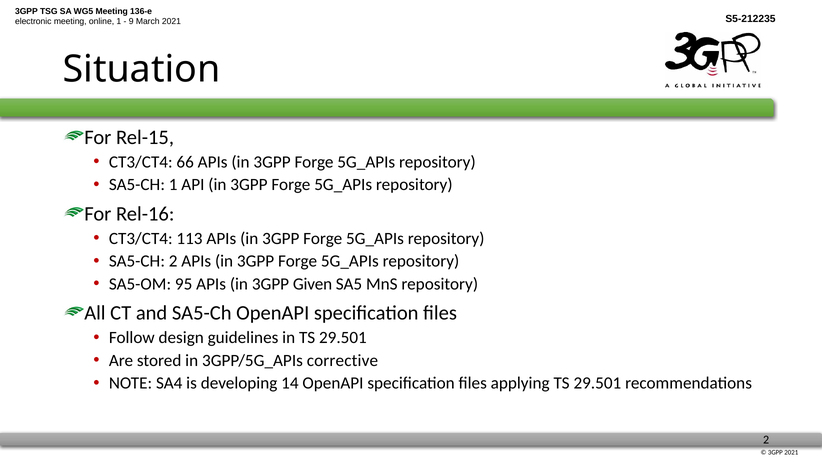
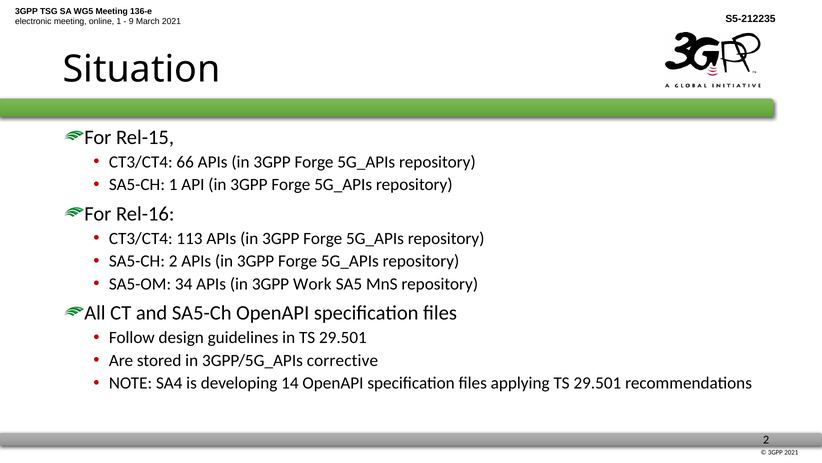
95: 95 -> 34
Given: Given -> Work
